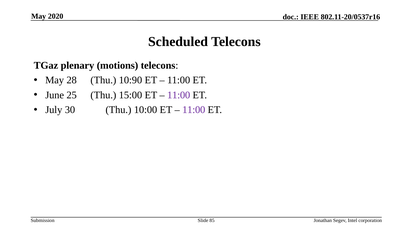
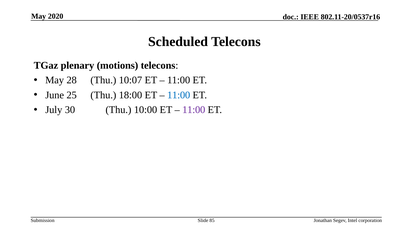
10:90: 10:90 -> 10:07
15:00: 15:00 -> 18:00
11:00 at (179, 95) colour: purple -> blue
